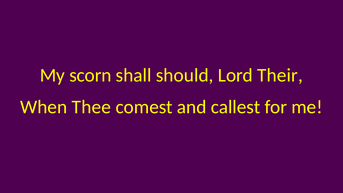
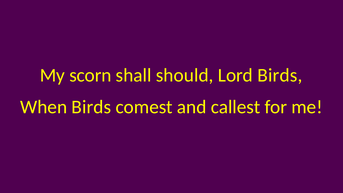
Lord Their: Their -> Birds
When Thee: Thee -> Birds
